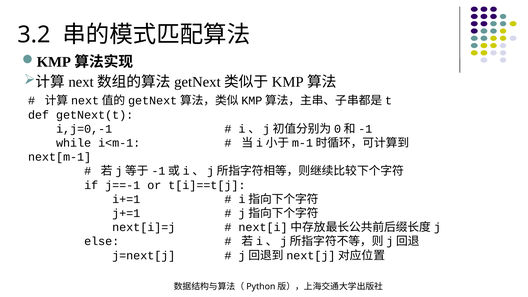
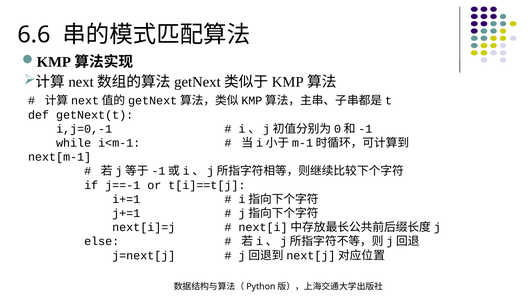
3.2: 3.2 -> 6.6
